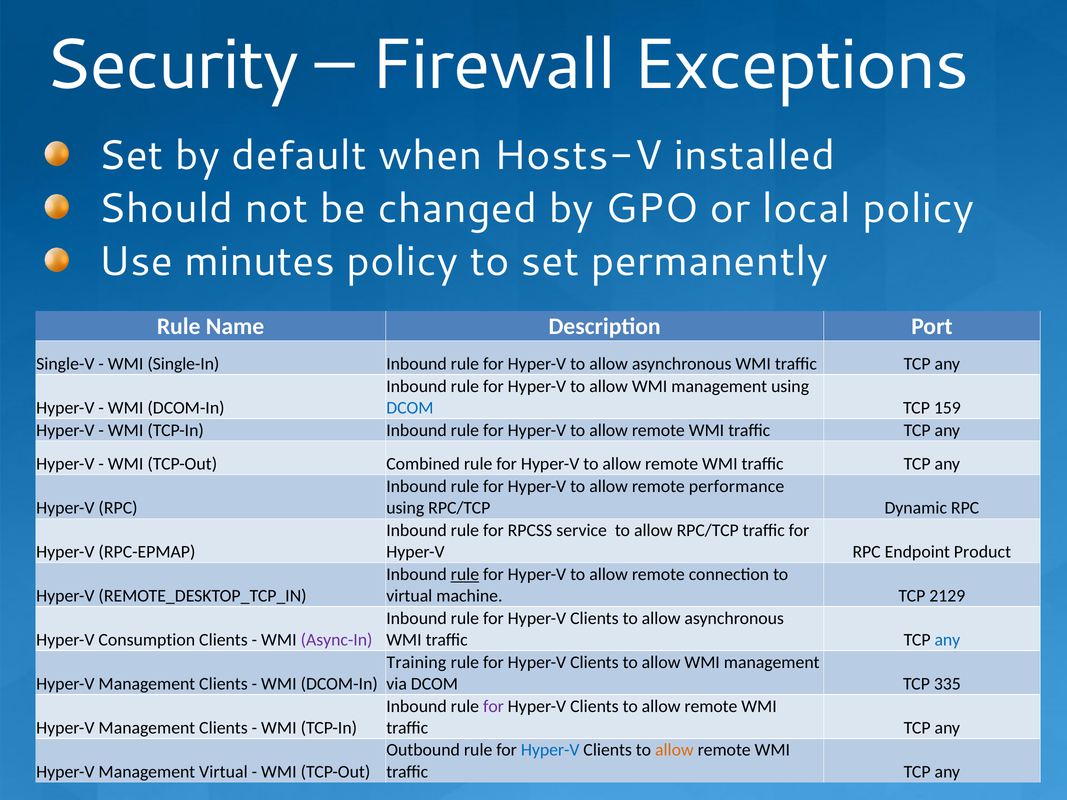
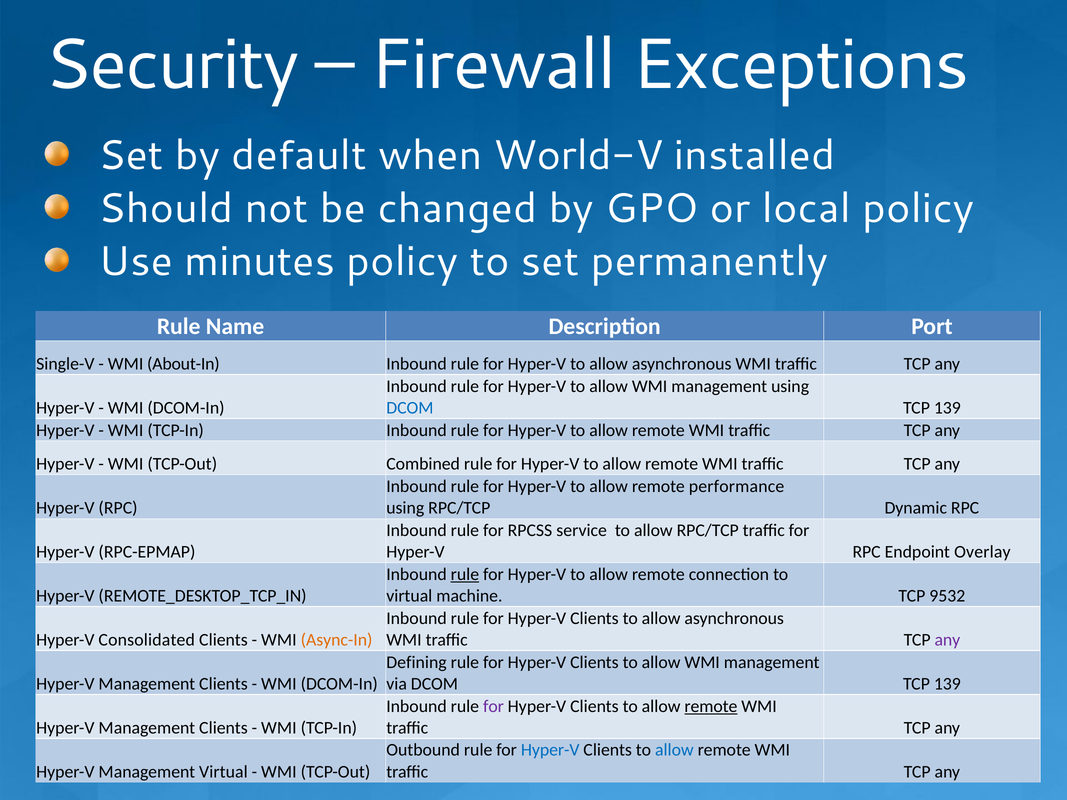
Hosts-V: Hosts-V -> World-V
Single-In: Single-In -> About-In
159 at (947, 408): 159 -> 139
Product: Product -> Overlay
2129: 2129 -> 9532
Consumption: Consumption -> Consolidated
Async-In colour: purple -> orange
any at (947, 640) colour: blue -> purple
Training: Training -> Defining
via DCOM TCP 335: 335 -> 139
remote at (711, 706) underline: none -> present
allow at (674, 750) colour: orange -> blue
